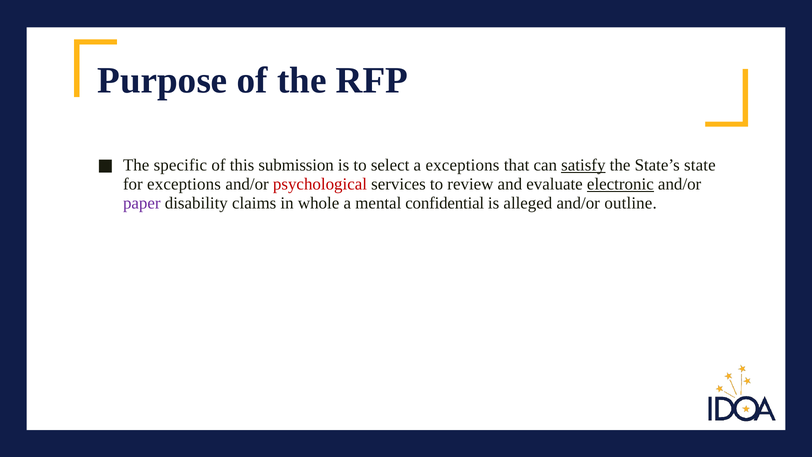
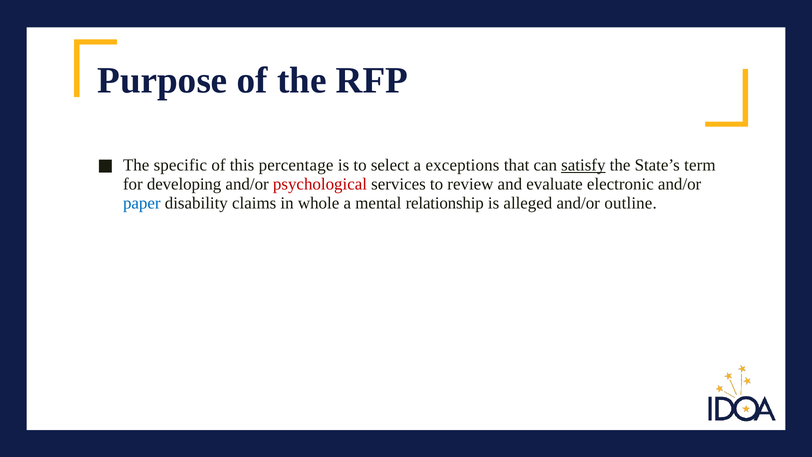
submission: submission -> percentage
state: state -> term
for exceptions: exceptions -> developing
electronic underline: present -> none
paper colour: purple -> blue
confidential: confidential -> relationship
